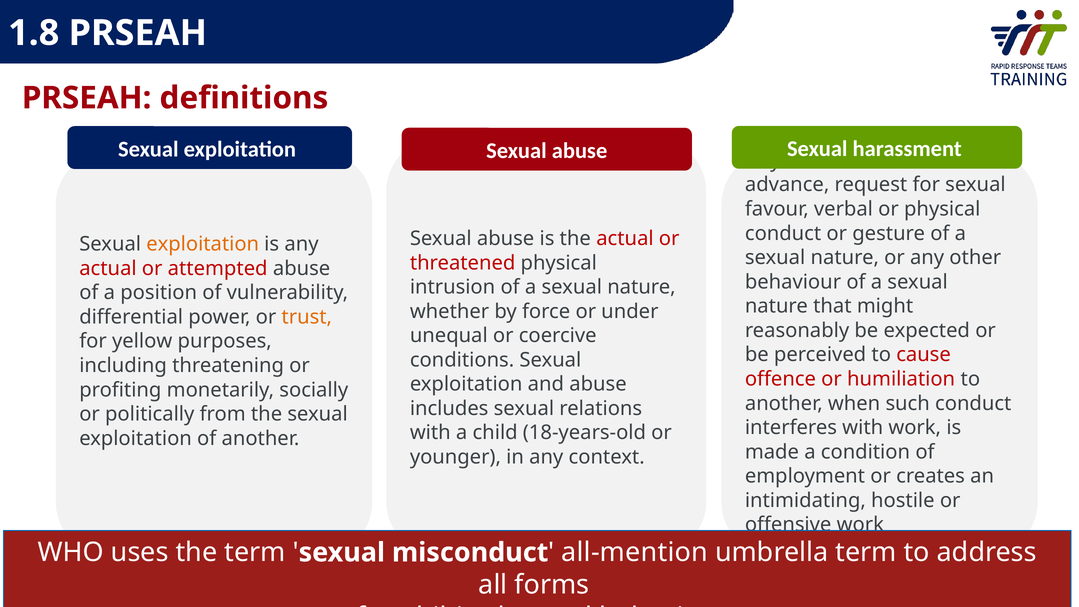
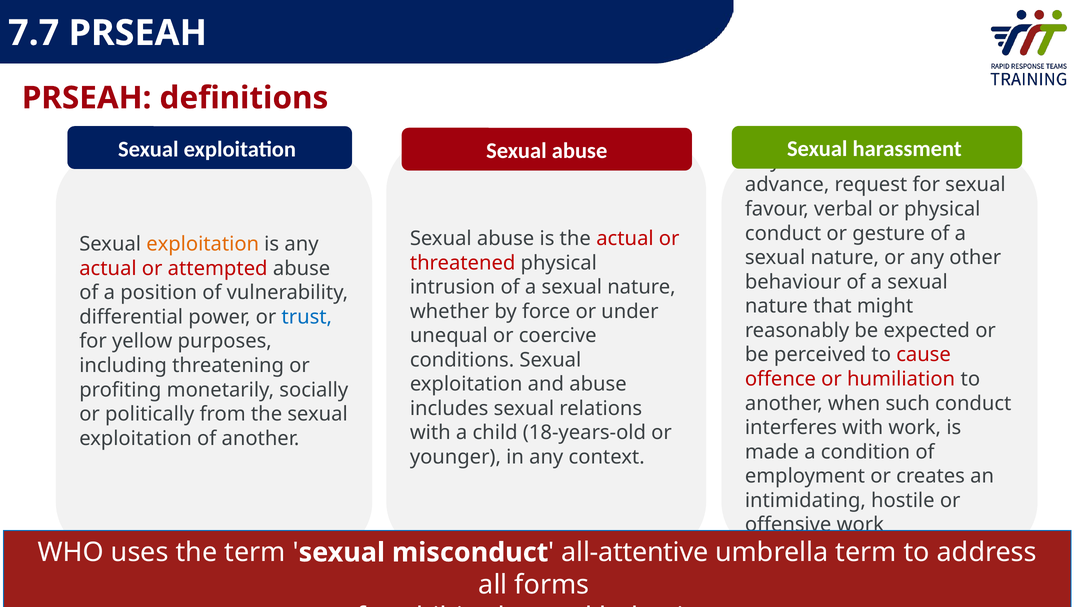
1.8: 1.8 -> 7.7
trust colour: orange -> blue
all-mention: all-mention -> all-attentive
